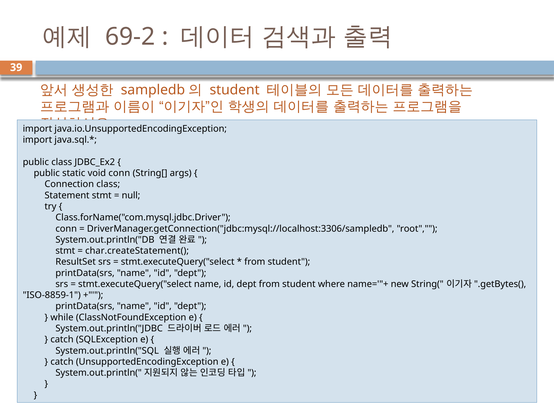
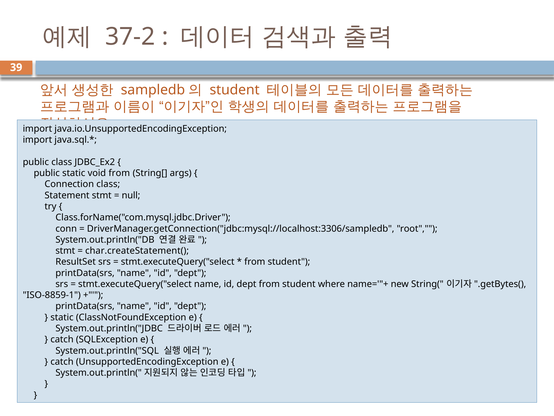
69-2: 69-2 -> 37-2
void conn: conn -> from
while at (62, 317): while -> static
